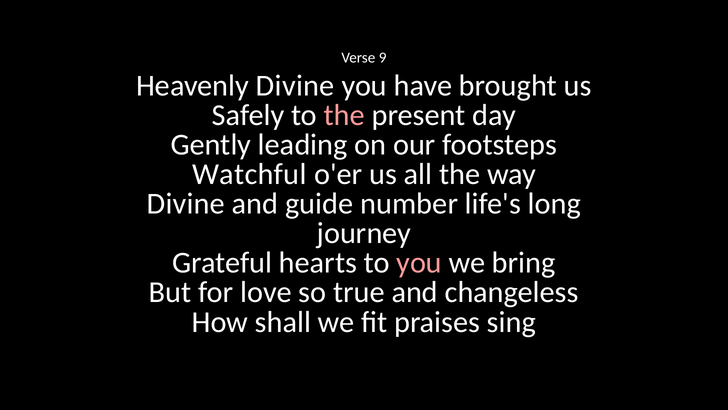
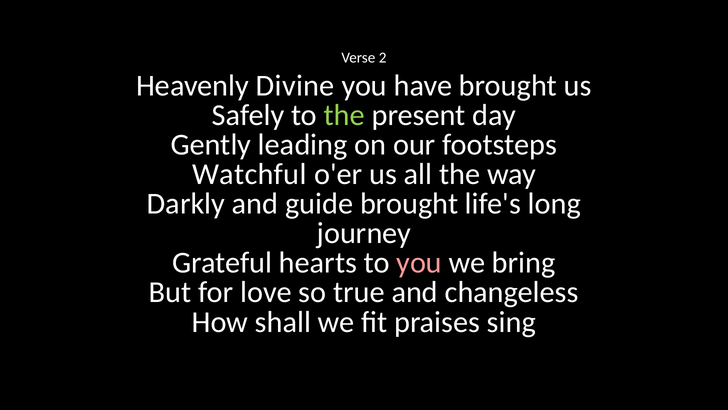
9: 9 -> 2
the at (344, 115) colour: pink -> light green
Divine at (186, 204): Divine -> Darkly
guide number: number -> brought
